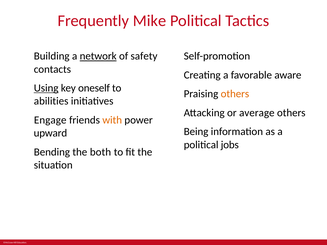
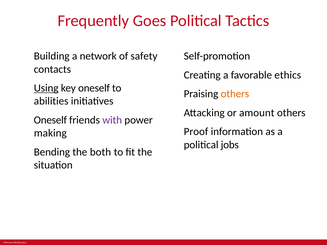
Mike: Mike -> Goes
network underline: present -> none
aware: aware -> ethics
average: average -> amount
Engage at (50, 120): Engage -> Oneself
with colour: orange -> purple
Being: Being -> Proof
upward: upward -> making
